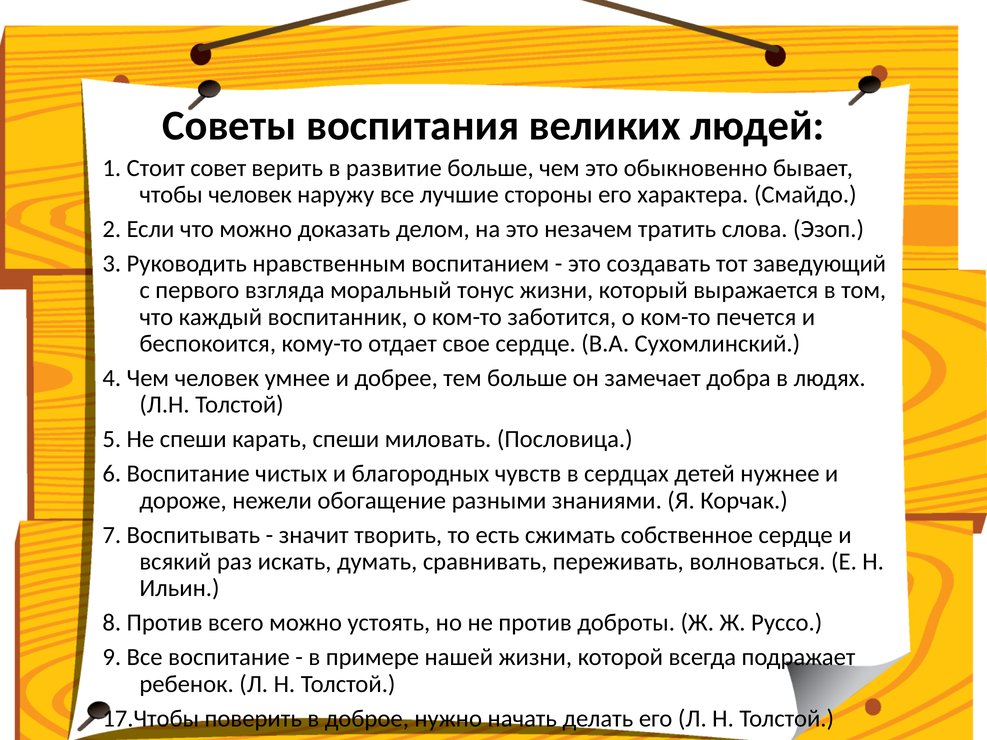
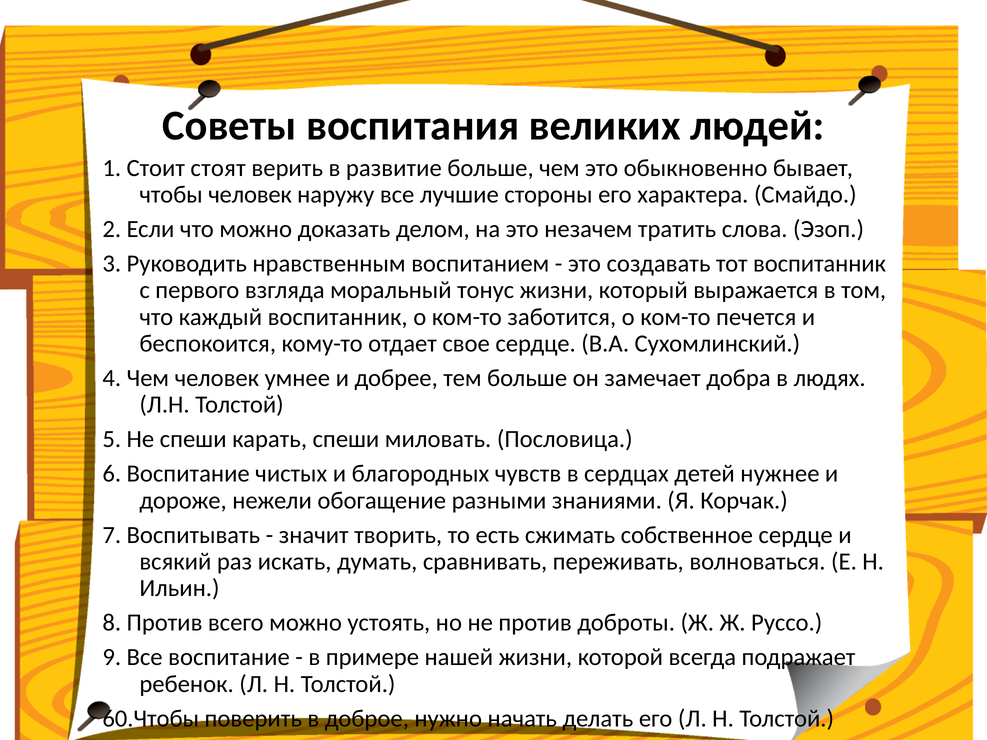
совет: совет -> стоят
тот заведующий: заведующий -> воспитанник
17.Чтобы: 17.Чтобы -> 60.Чтобы
